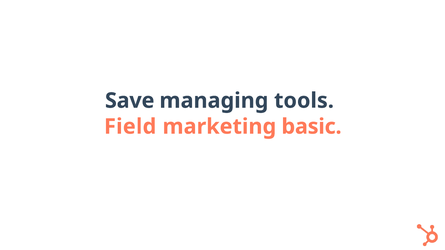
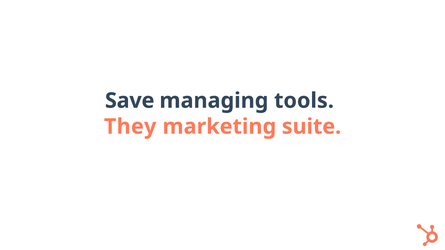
Field: Field -> They
basic: basic -> suite
